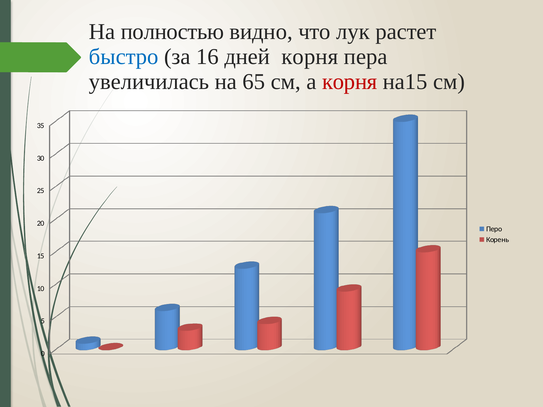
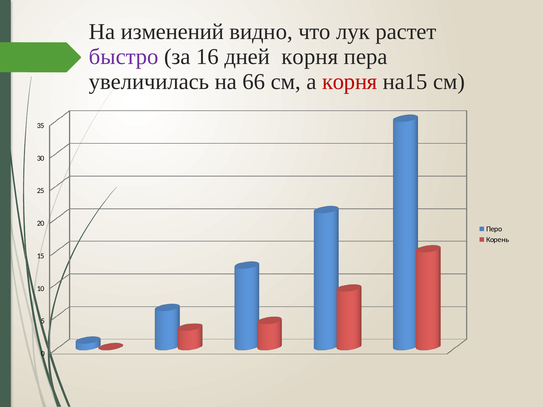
полностью: полностью -> изменений
быстро colour: blue -> purple
65: 65 -> 66
